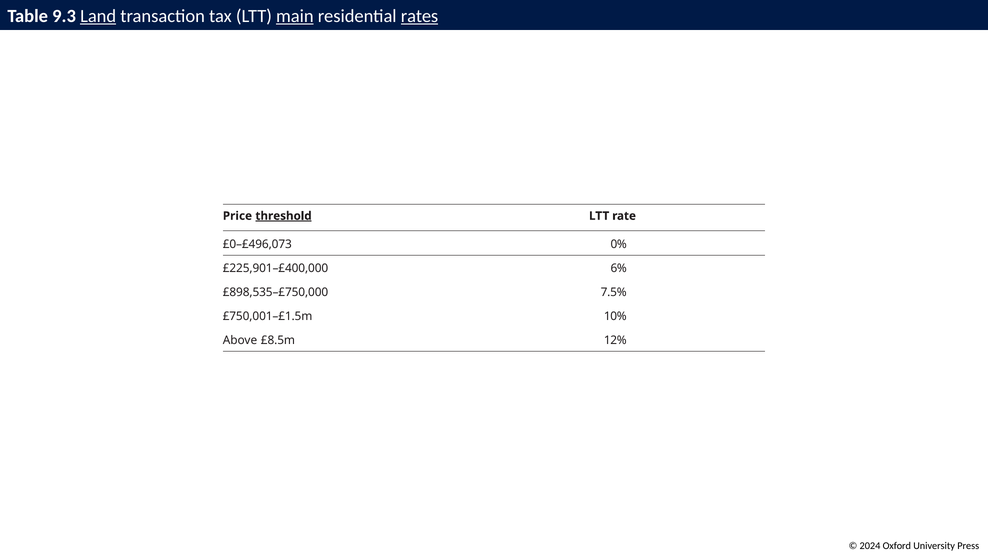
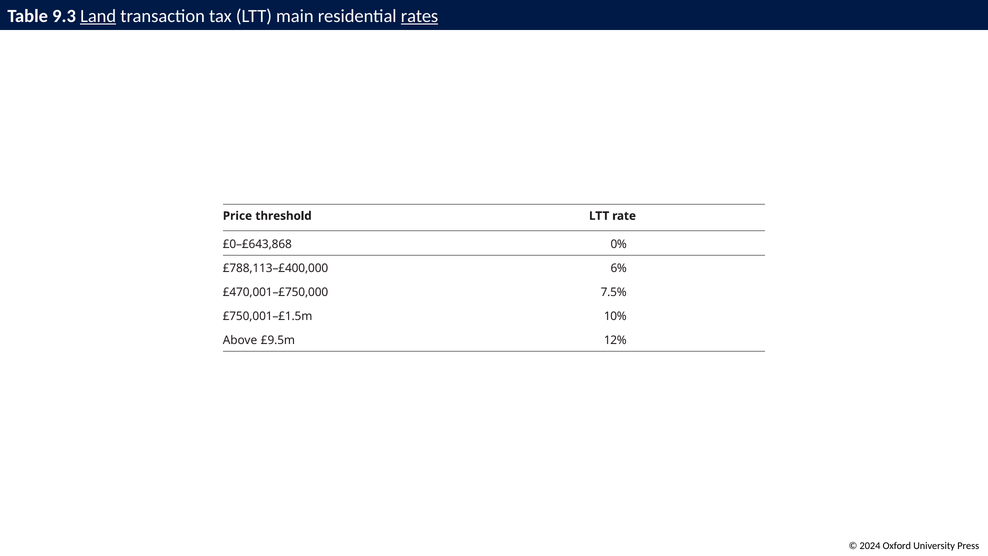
main underline: present -> none
threshold underline: present -> none
£0–£496,073: £0–£496,073 -> £0–£643,868
£225,901–£400,000: £225,901–£400,000 -> £788,113–£400,000
£898,535–£750,000: £898,535–£750,000 -> £470,001–£750,000
£8.5m: £8.5m -> £9.5m
